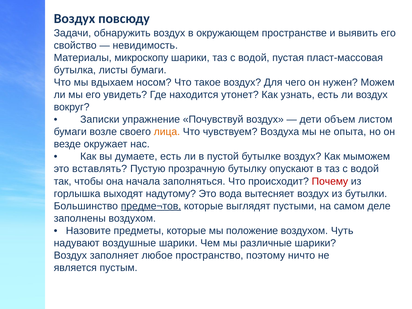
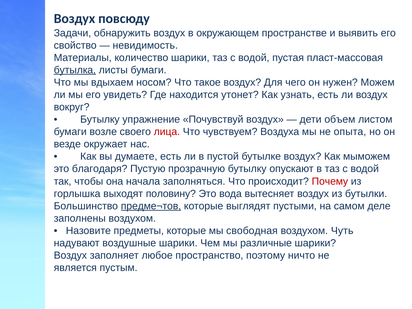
микроскопу: микроскопу -> количество
бутылка underline: none -> present
Записки at (100, 119): Записки -> Бутылку
лица colour: orange -> red
вставлять: вставлять -> благодаря
надутому: надутому -> половину
положение: положение -> свободная
